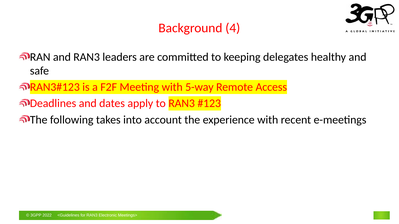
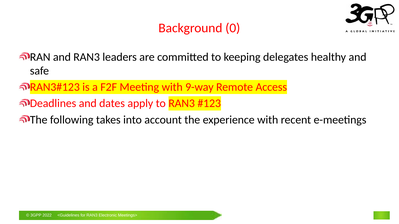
4: 4 -> 0
5-way: 5-way -> 9-way
